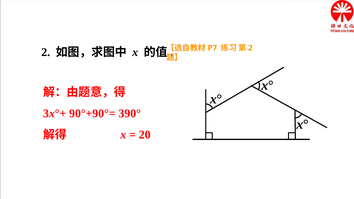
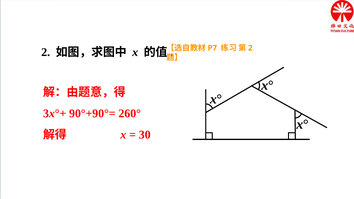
390°: 390° -> 260°
20: 20 -> 30
